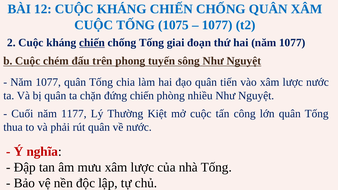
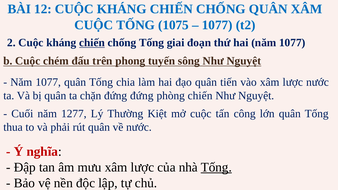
đứng chiến: chiến -> đứng
phòng nhiều: nhiều -> chiến
1177: 1177 -> 1277
Tống at (216, 167) underline: none -> present
